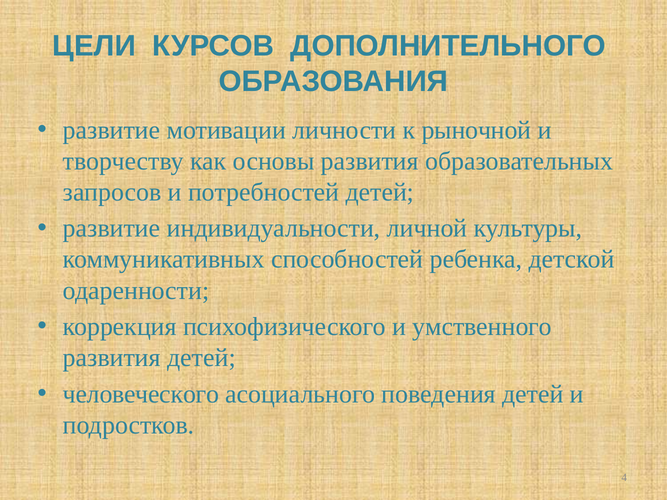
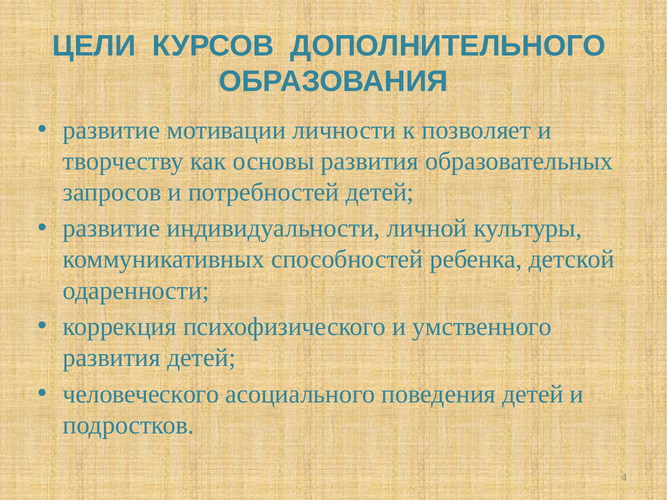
рыночной: рыночной -> позволяет
